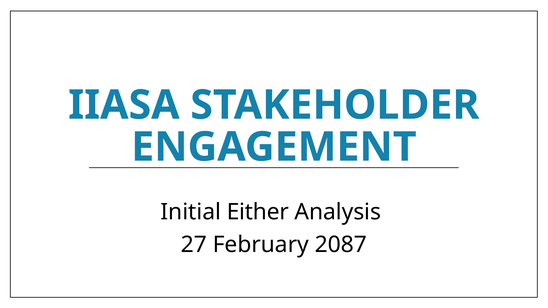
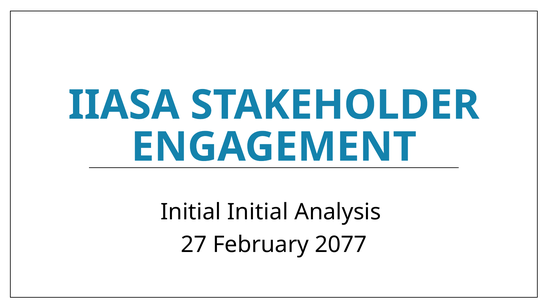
Initial Either: Either -> Initial
2087: 2087 -> 2077
